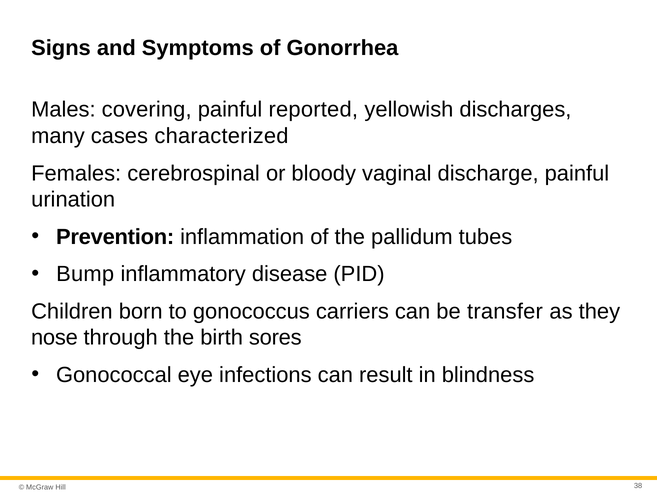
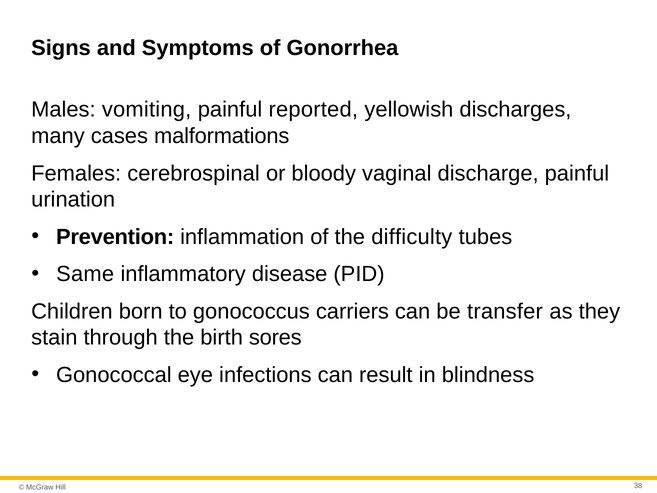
covering: covering -> vomiting
characterized: characterized -> malformations
pallidum: pallidum -> difficulty
Bump: Bump -> Same
nose: nose -> stain
